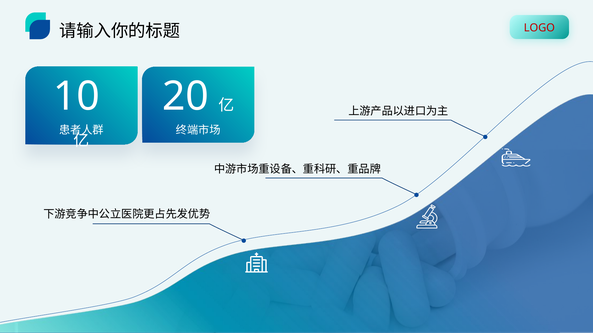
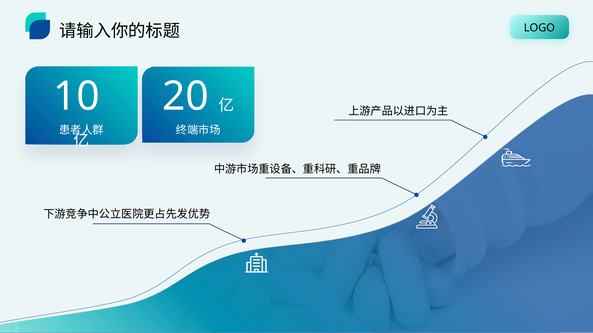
LOGO colour: red -> black
